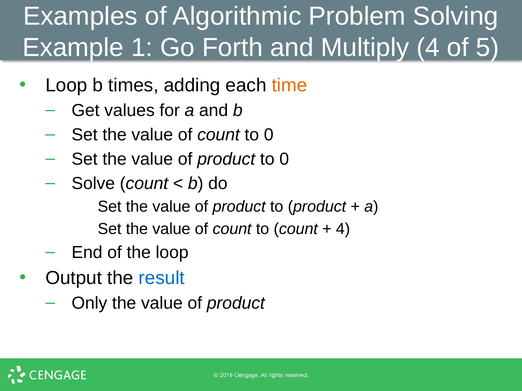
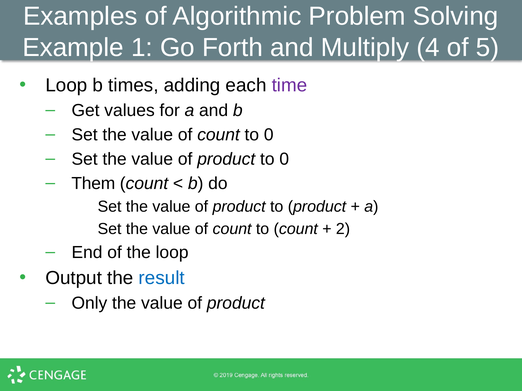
time colour: orange -> purple
Solve: Solve -> Them
4 at (343, 229): 4 -> 2
